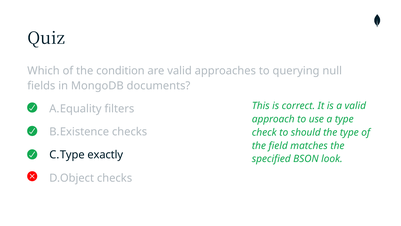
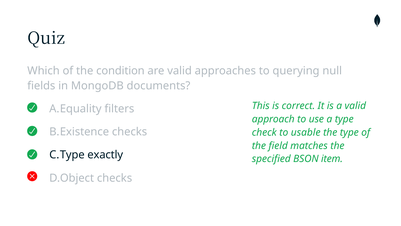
should: should -> usable
look: look -> item
